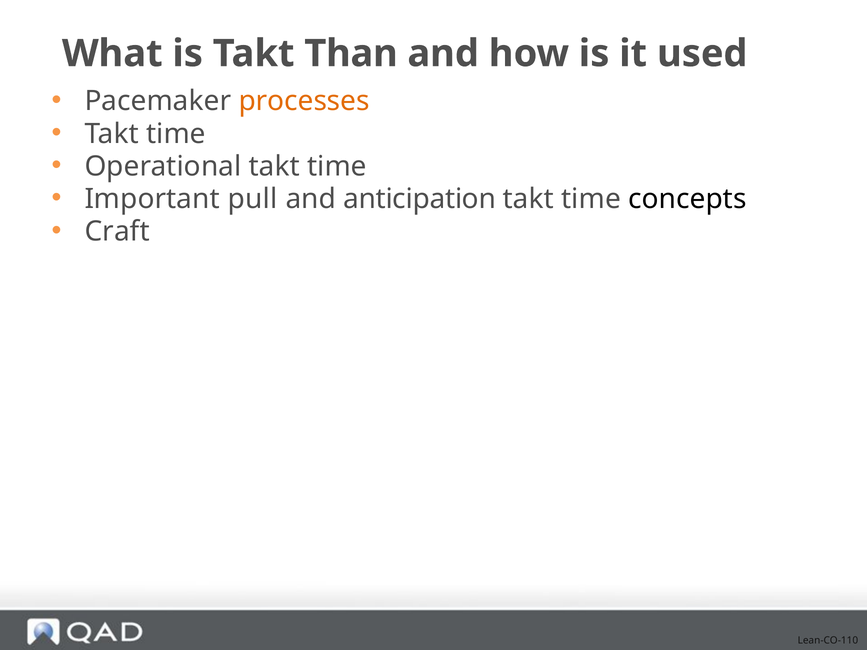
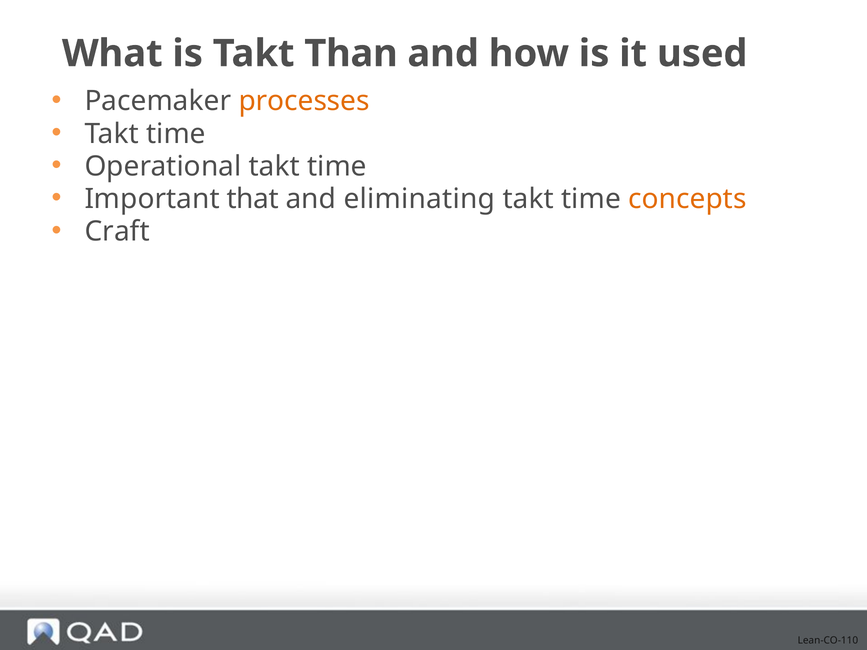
pull: pull -> that
anticipation: anticipation -> eliminating
concepts colour: black -> orange
